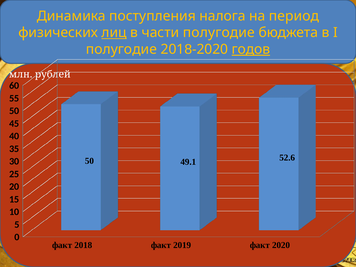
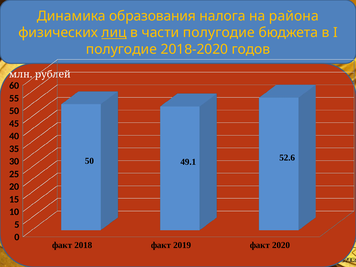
поступления: поступления -> образования
период: период -> района
годов underline: present -> none
